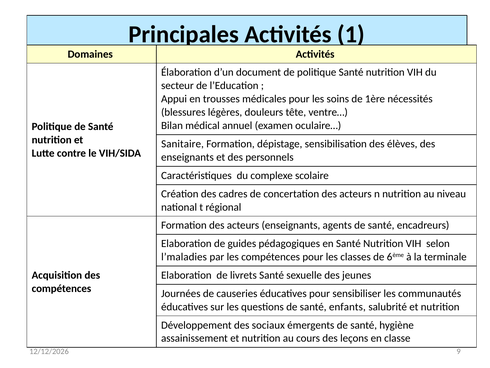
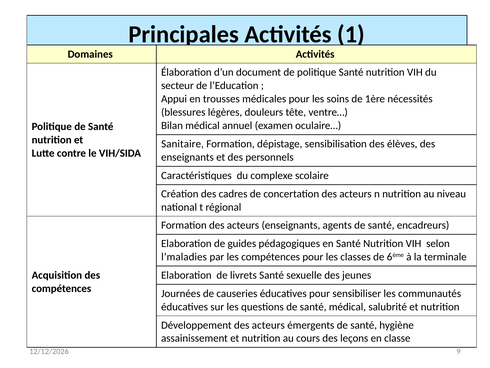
santé enfants: enfants -> médical
Développement des sociaux: sociaux -> acteurs
